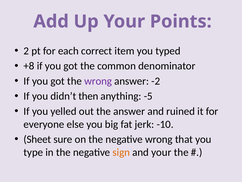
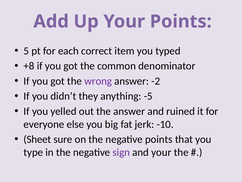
2: 2 -> 5
then: then -> they
negative wrong: wrong -> points
sign colour: orange -> purple
